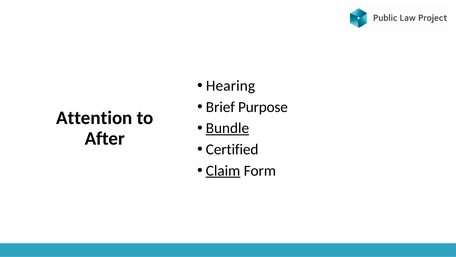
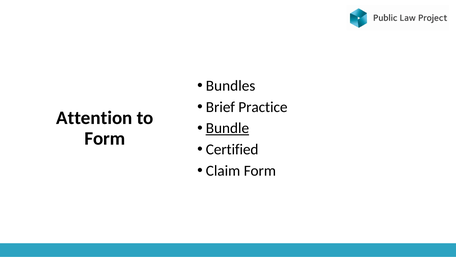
Hearing: Hearing -> Bundles
Purpose: Purpose -> Practice
After at (105, 138): After -> Form
Claim underline: present -> none
